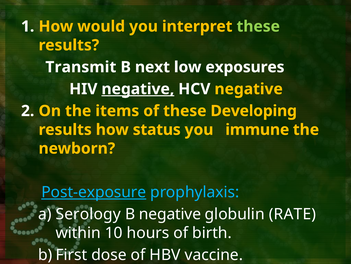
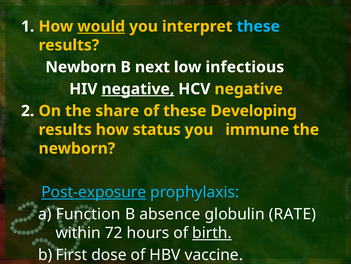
would underline: none -> present
these at (258, 26) colour: light green -> light blue
Transmit at (81, 67): Transmit -> Newborn
exposures: exposures -> infectious
items: items -> share
Serology: Serology -> Function
B negative: negative -> absence
10: 10 -> 72
birth underline: none -> present
